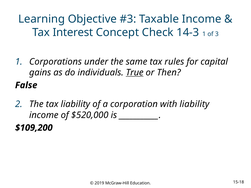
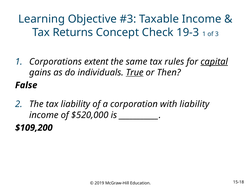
Interest: Interest -> Returns
14-3: 14-3 -> 19-3
under: under -> extent
capital underline: none -> present
